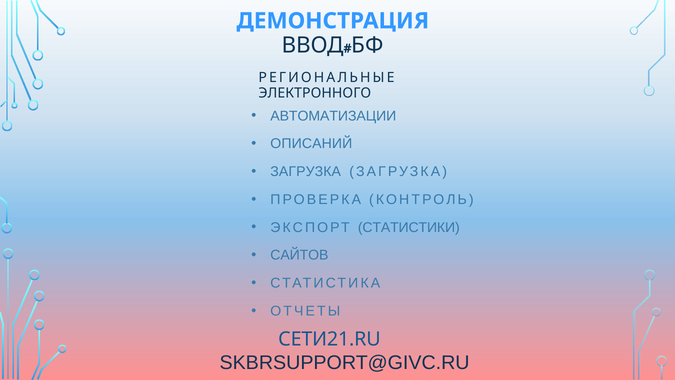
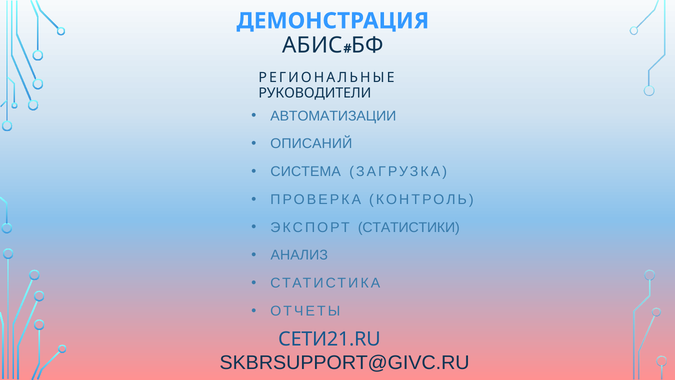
ВВОД: ВВОД -> АБИС
ЭЛЕКТРОННОГО: ЭЛЕКТРОННОГО -> РУКОВОДИТЕЛИ
ЗАГРУЗКА at (306, 172): ЗАГРУЗКА -> СИСТЕМА
САЙТОВ: САЙТОВ -> АНАЛИЗ
